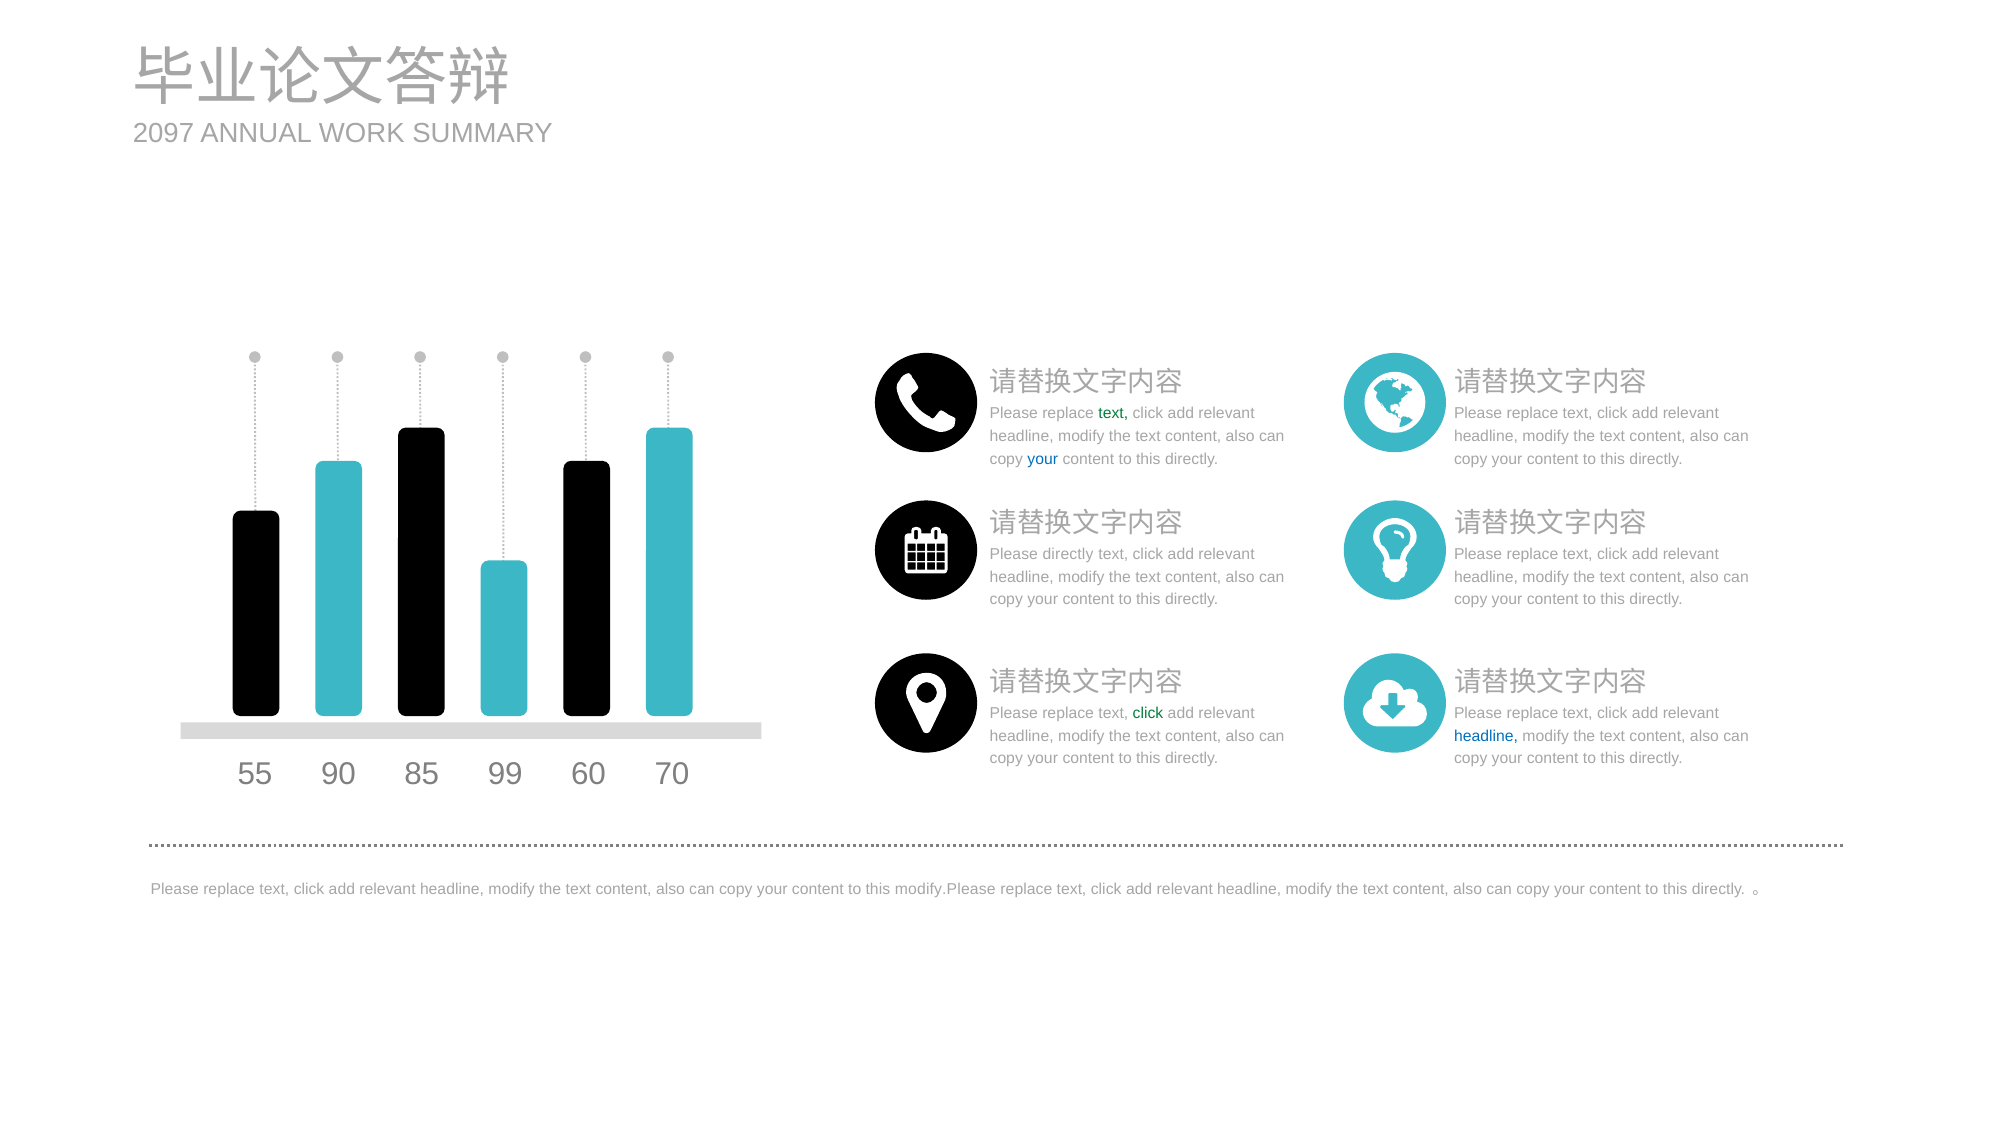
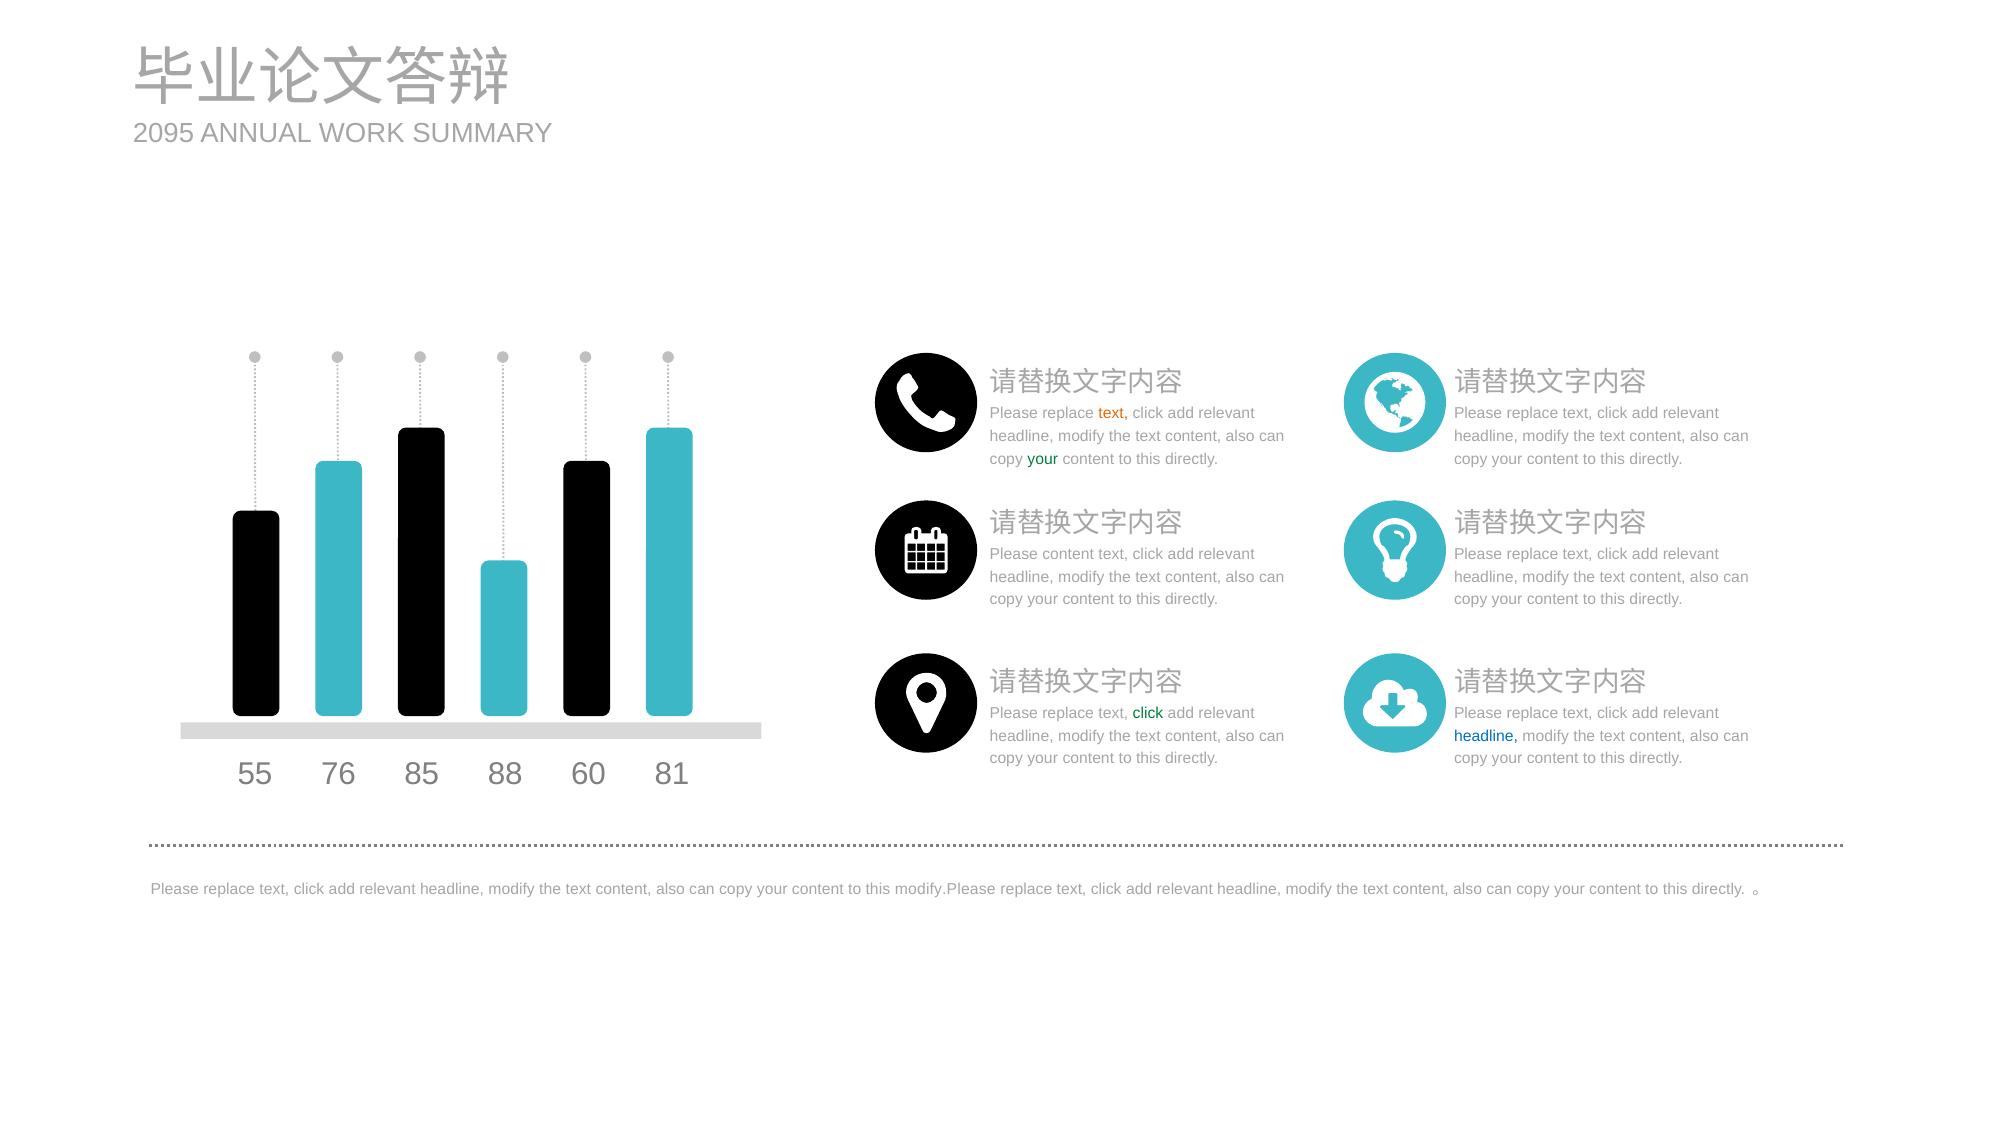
2097: 2097 -> 2095
text at (1113, 413) colour: green -> orange
your at (1043, 459) colour: blue -> green
Please directly: directly -> content
90: 90 -> 76
99: 99 -> 88
70: 70 -> 81
